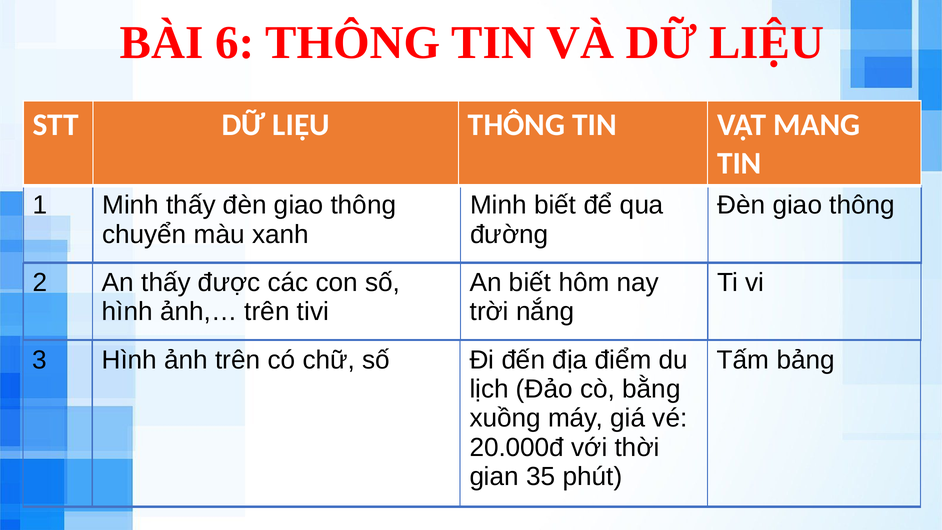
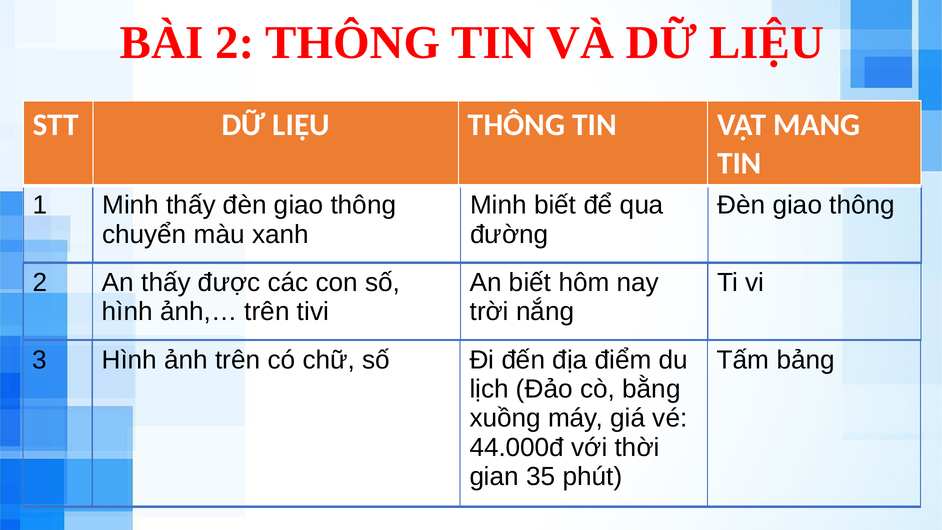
BÀI 6: 6 -> 2
20.000đ: 20.000đ -> 44.000đ
